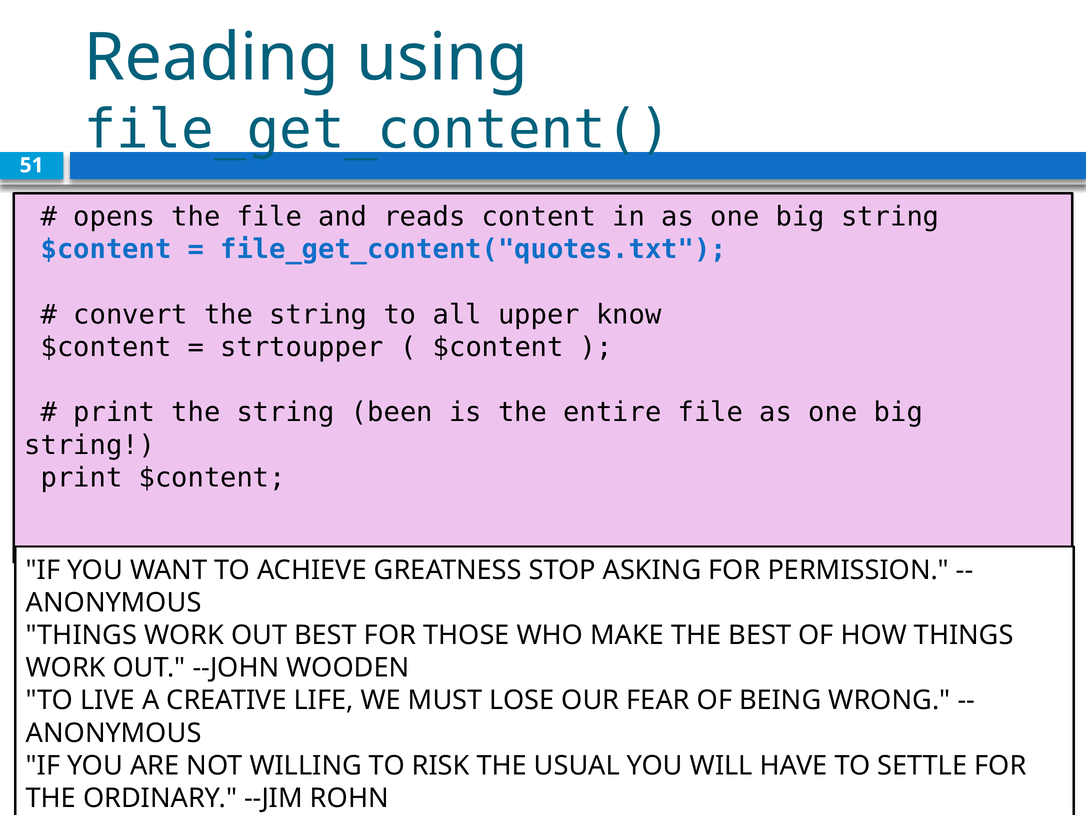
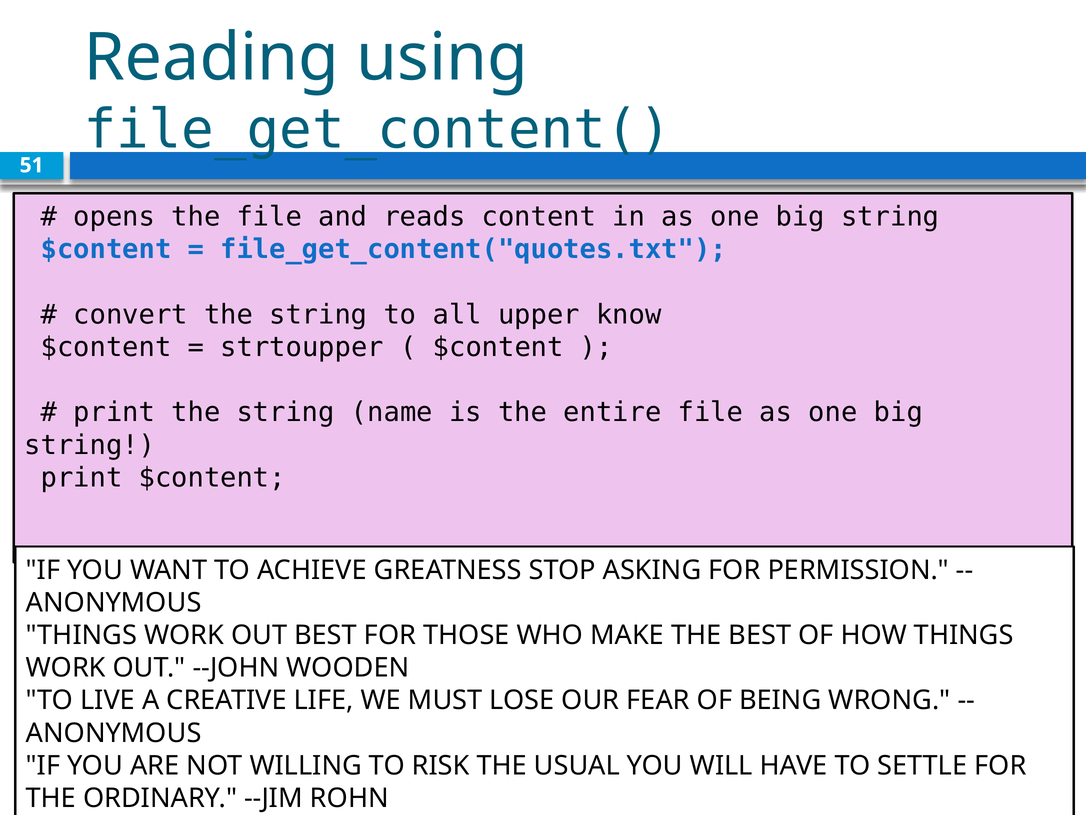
been: been -> name
